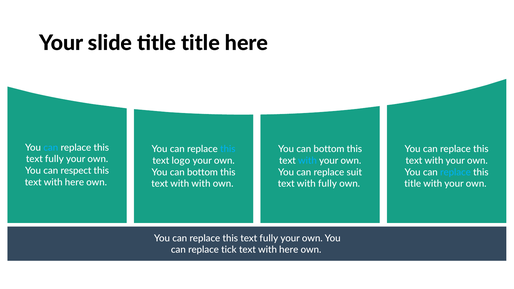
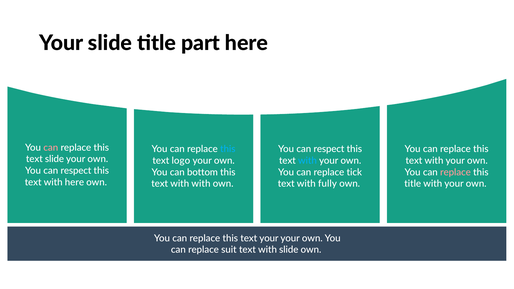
title title: title -> part
can at (51, 148) colour: light blue -> pink
bottom at (329, 149): bottom -> respect
fully at (54, 159): fully -> slide
suit: suit -> tick
replace at (455, 172) colour: light blue -> pink
fully at (269, 238): fully -> your
tick: tick -> suit
here at (289, 250): here -> slide
